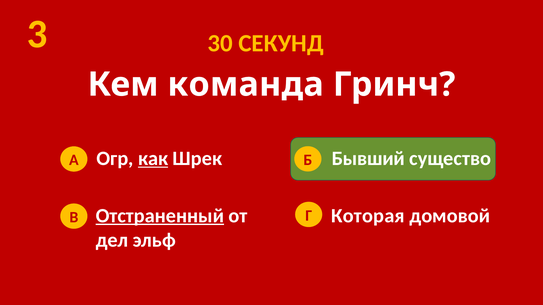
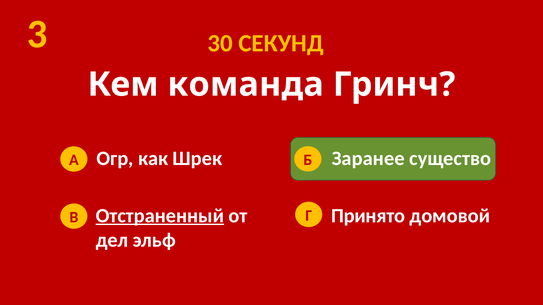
как underline: present -> none
Бывший: Бывший -> Заранее
Которая: Которая -> Принято
